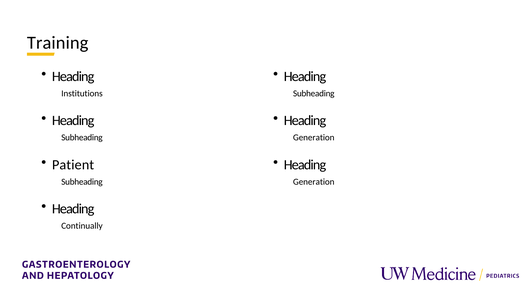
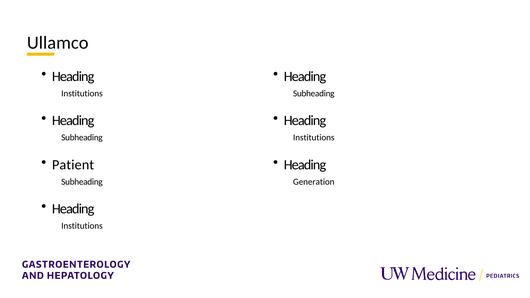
Training: Training -> Ullamco
Generation at (314, 138): Generation -> Institutions
Continually at (82, 226): Continually -> Institutions
